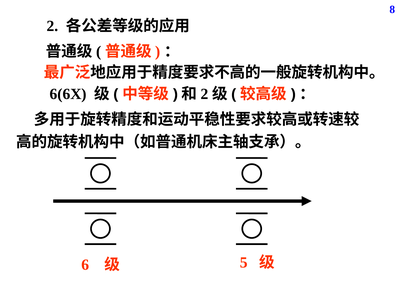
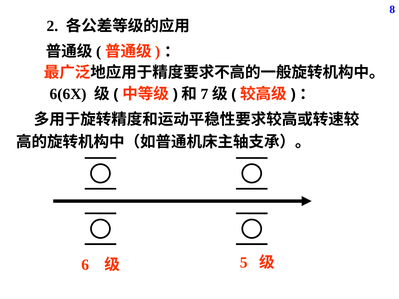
2 at (205, 94): 2 -> 7
